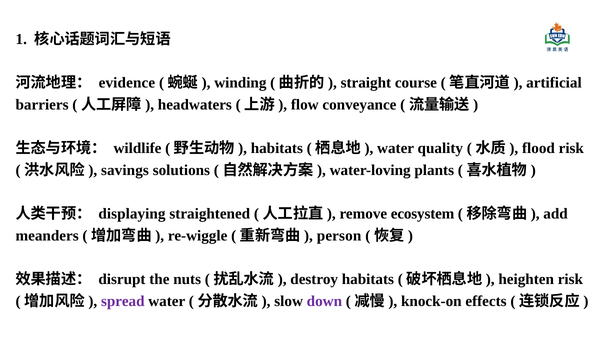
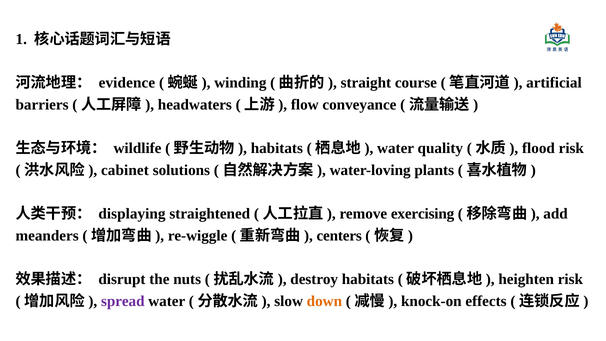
savings: savings -> cabinet
ecosystem: ecosystem -> exercising
person: person -> centers
down colour: purple -> orange
